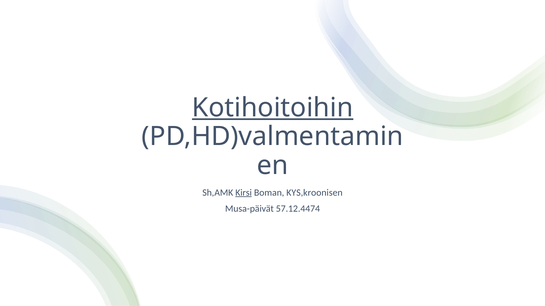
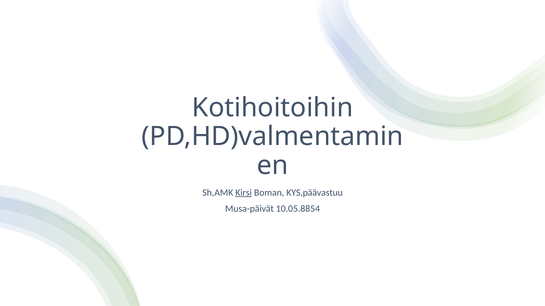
Kotihoitoihin underline: present -> none
KYS,kroonisen: KYS,kroonisen -> KYS,päävastuu
57.12.4474: 57.12.4474 -> 10.05.8854
